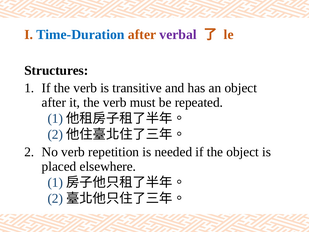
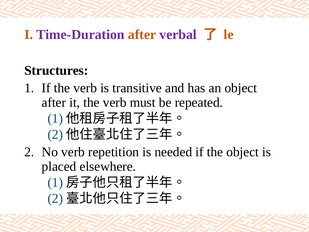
Time-Duration colour: blue -> purple
